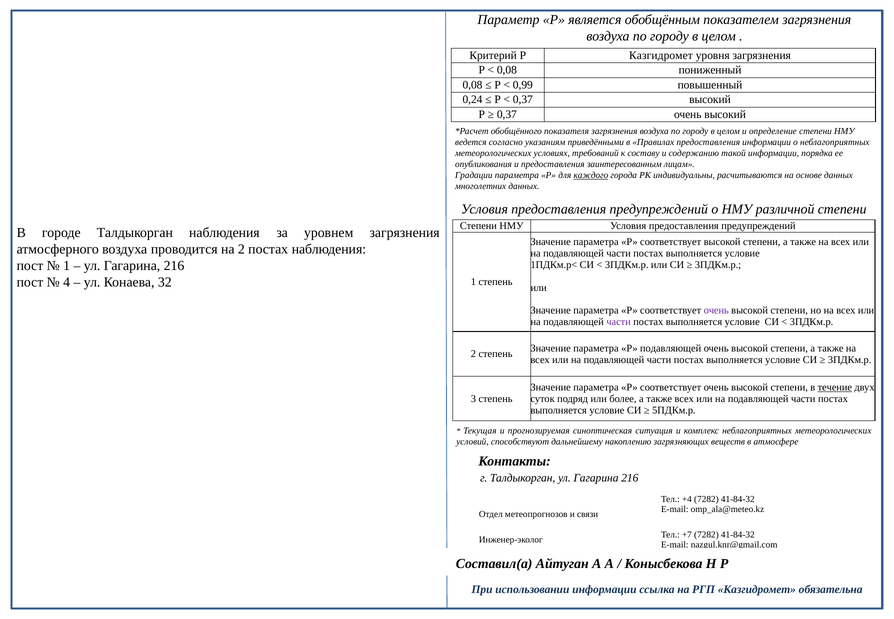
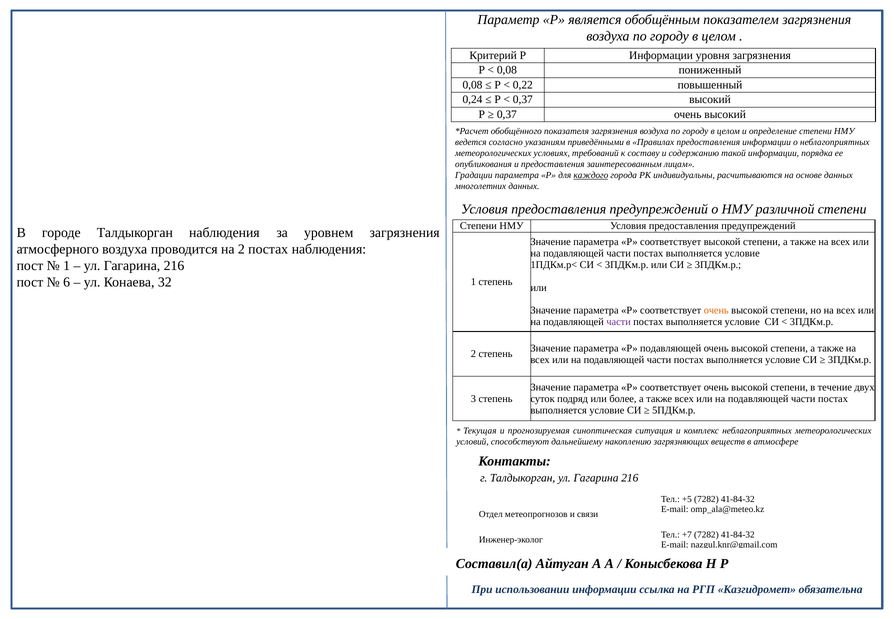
Р Казгидромет: Казгидромет -> Информации
0,99: 0,99 -> 0,22
4: 4 -> 6
очень at (716, 310) colour: purple -> orange
течение underline: present -> none
+4: +4 -> +5
